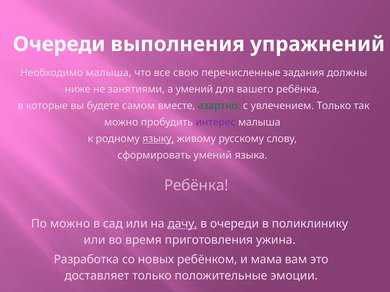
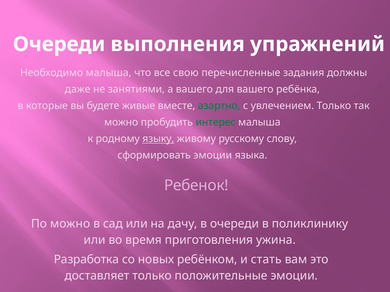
ниже: ниже -> даже
а умений: умений -> вашего
самом: самом -> живые
интерес colour: purple -> green
сформировать умений: умений -> эмоции
Ребёнка at (196, 186): Ребёнка -> Ребенок
дачу underline: present -> none
мама: мама -> стать
